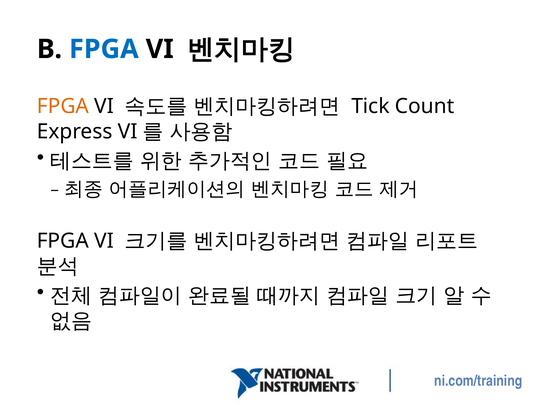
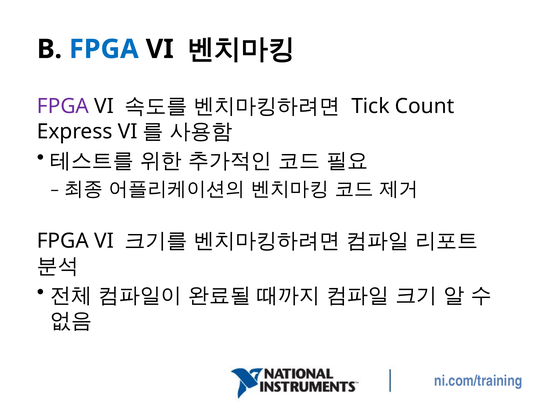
FPGA at (63, 106) colour: orange -> purple
